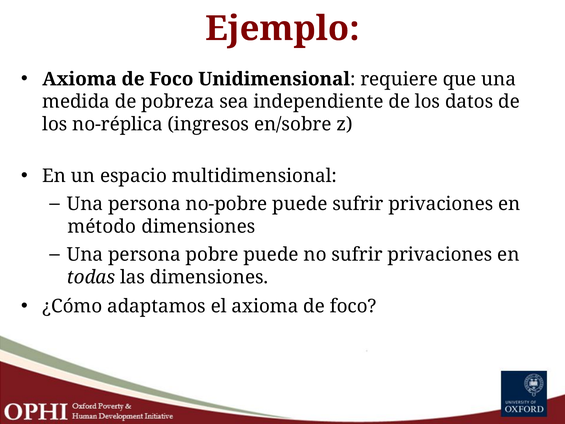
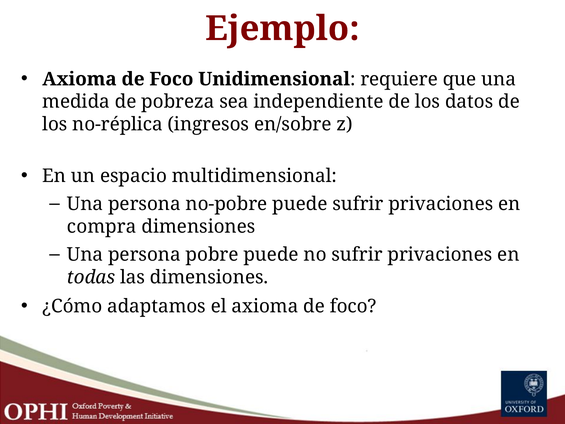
método: método -> compra
